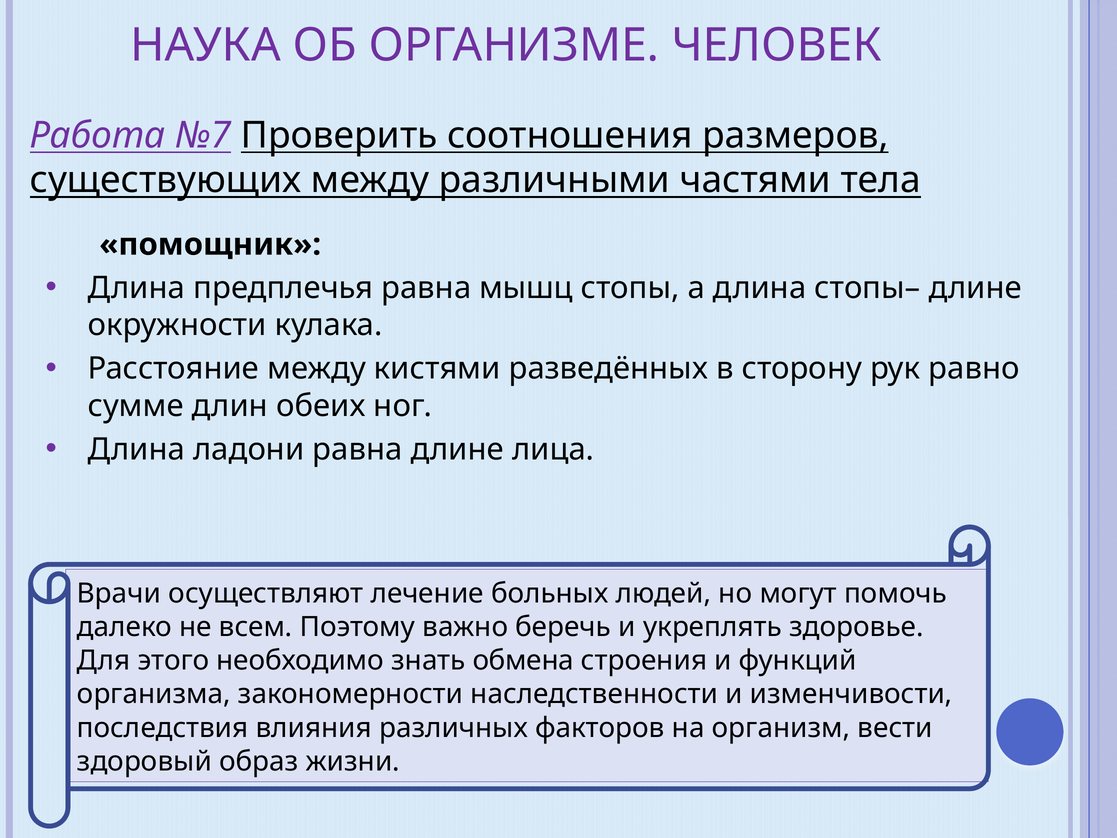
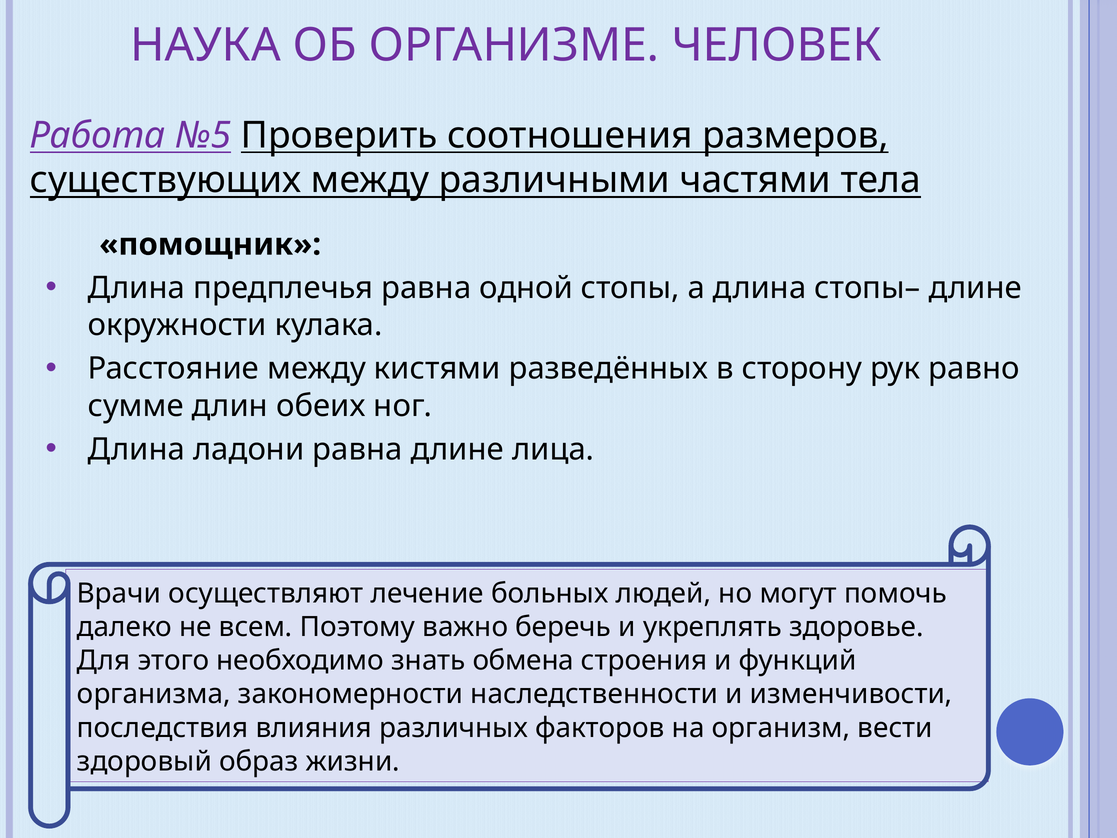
№7: №7 -> №5
мышц: мышц -> одной
